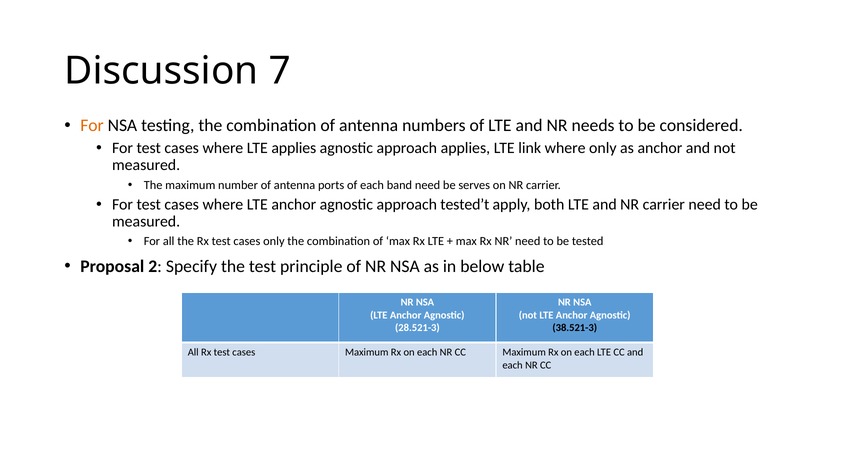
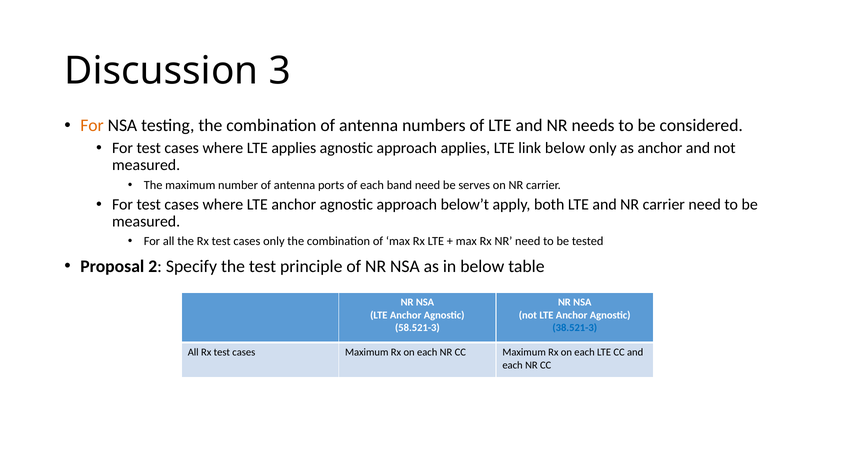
7: 7 -> 3
link where: where -> below
tested’t: tested’t -> below’t
28.521-3: 28.521-3 -> 58.521-3
38.521-3 colour: black -> blue
